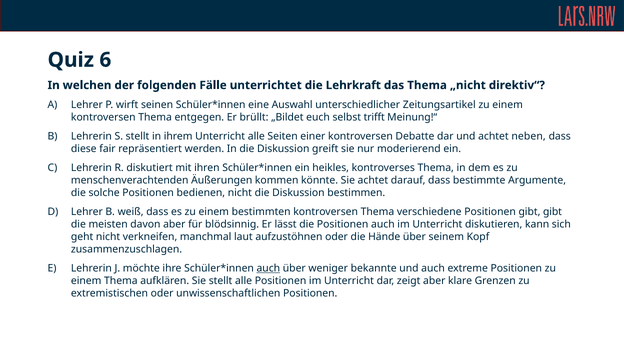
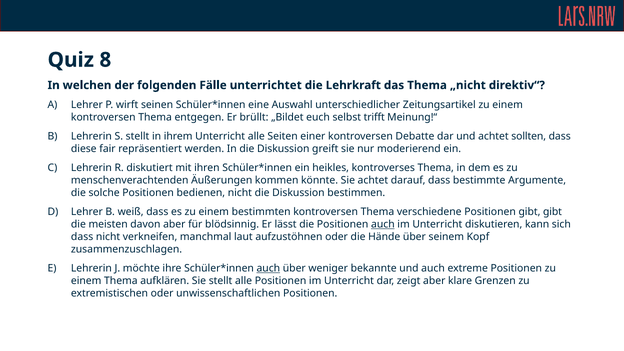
6: 6 -> 8
neben: neben -> sollten
auch at (383, 224) underline: none -> present
geht at (82, 237): geht -> dass
